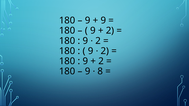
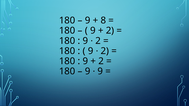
9 at (103, 20): 9 -> 8
8 at (100, 72): 8 -> 9
